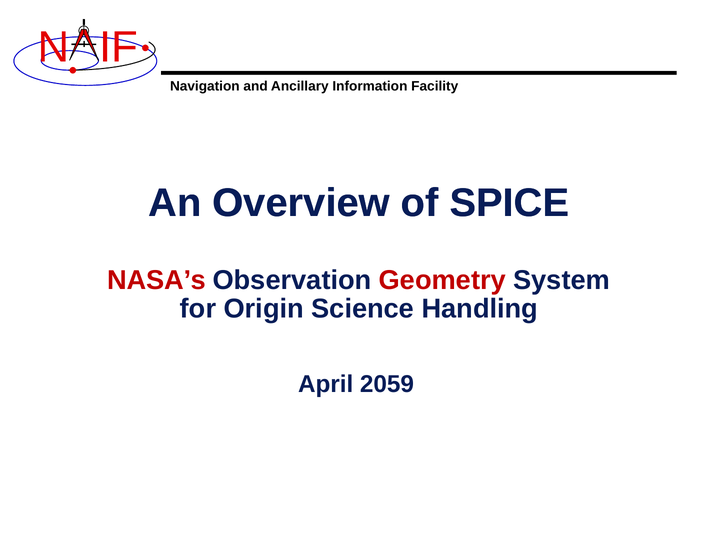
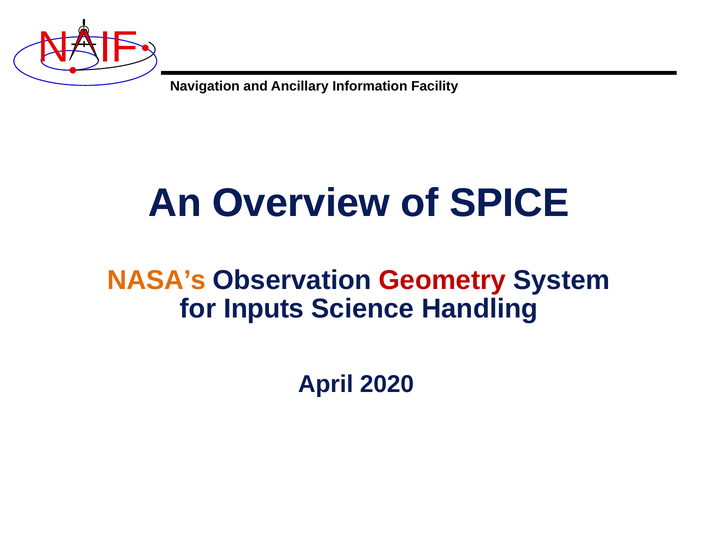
NASA’s colour: red -> orange
Origin: Origin -> Inputs
2059: 2059 -> 2020
